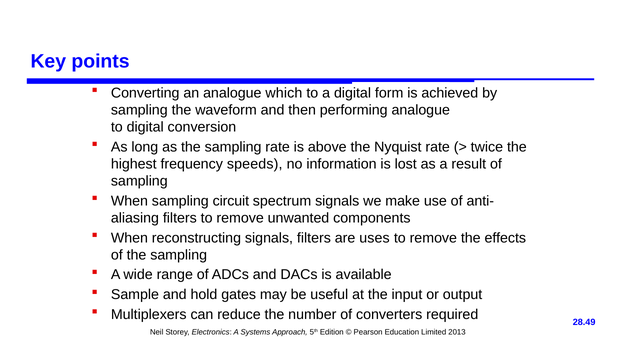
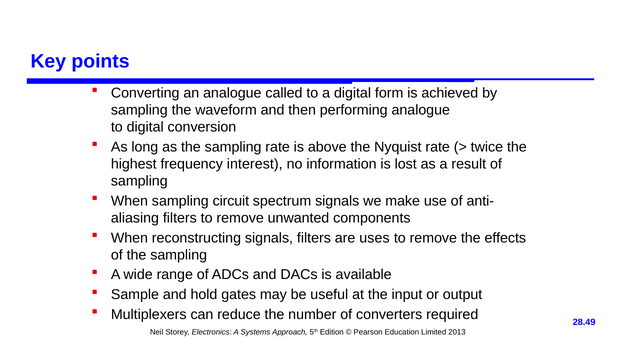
which: which -> called
speeds: speeds -> interest
